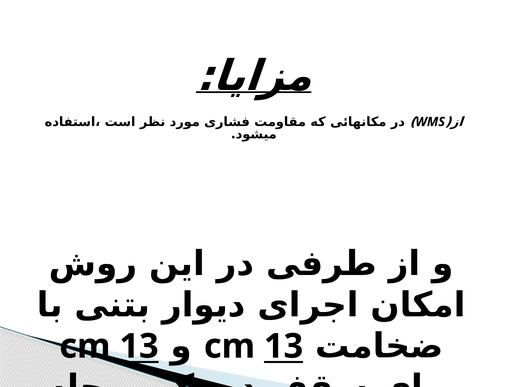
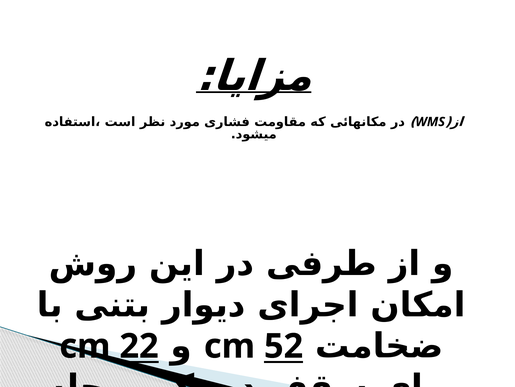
13 at (139, 346): 13 -> 22
13 at (284, 346): 13 -> 52
